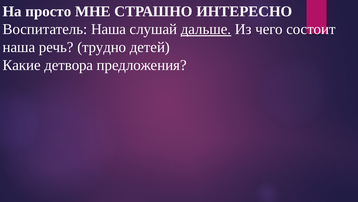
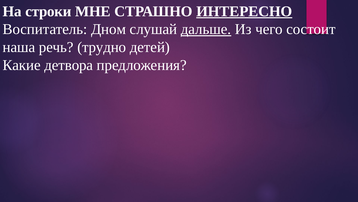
просто: просто -> строки
ИНТЕРЕСНО underline: none -> present
Воспитатель Наша: Наша -> Дном
